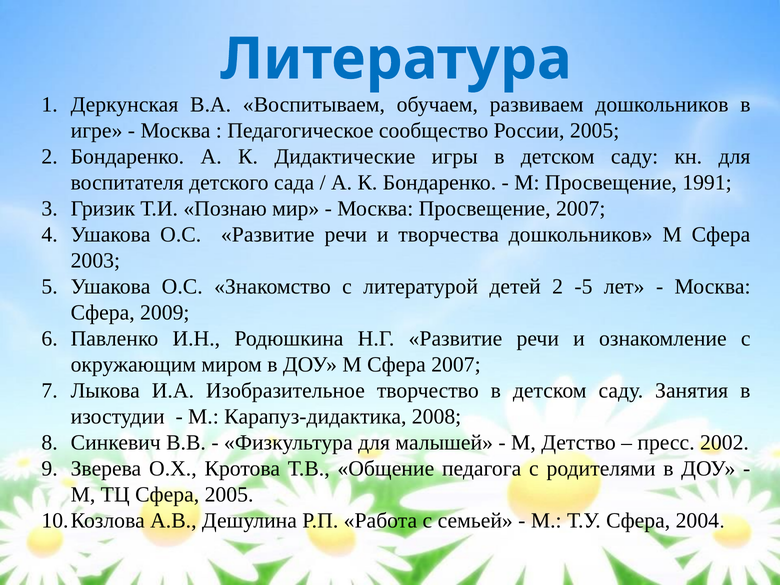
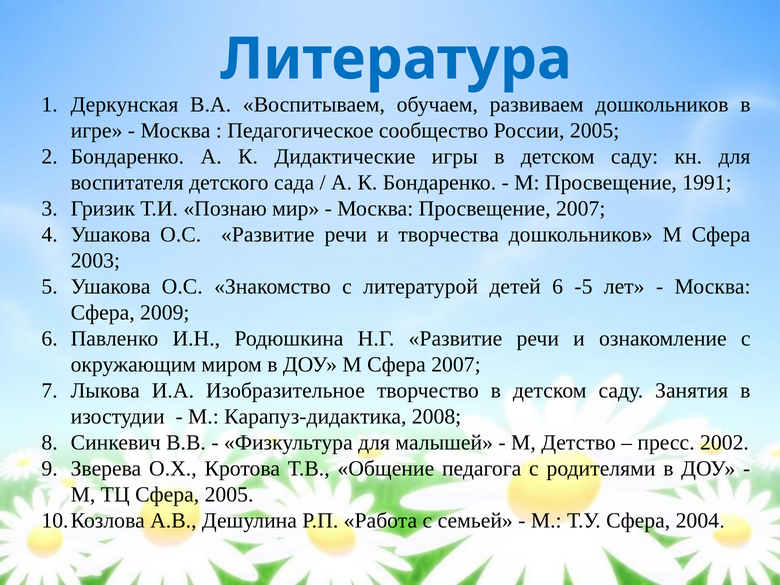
детей 2: 2 -> 6
